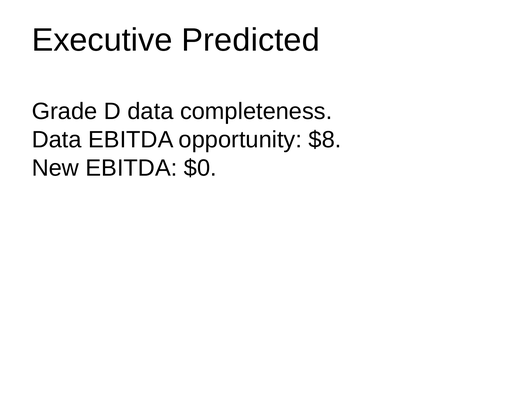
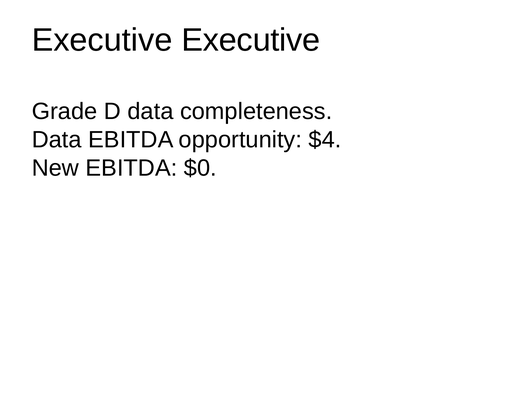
Executive Predicted: Predicted -> Executive
$8: $8 -> $4
